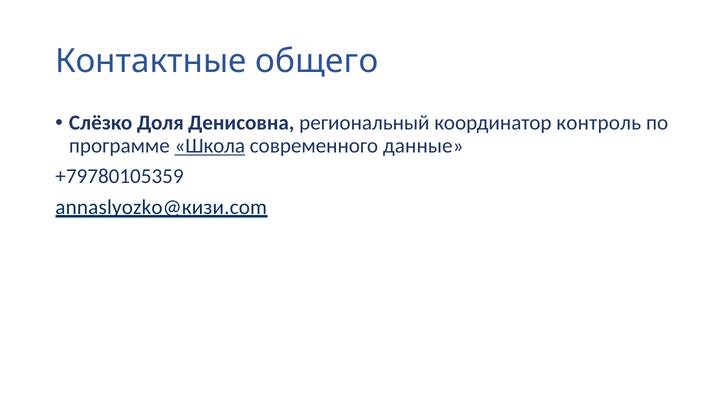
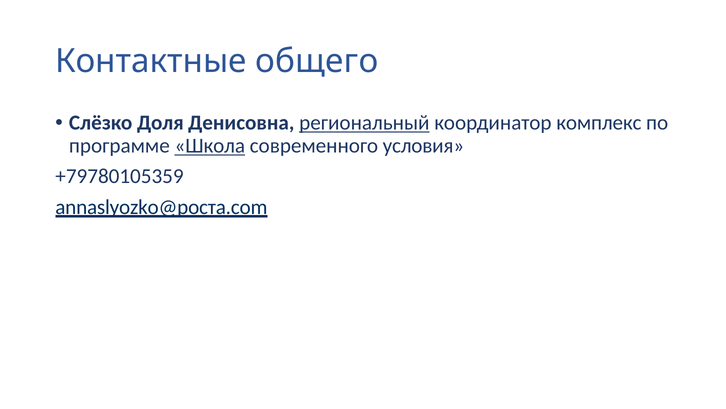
региональный underline: none -> present
контроль: контроль -> комплекс
данные: данные -> условия
annaslyozko@кизи.com: annaslyozko@кизи.com -> annaslyozko@роста.com
